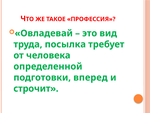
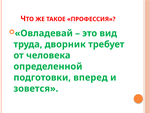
посылка: посылка -> дворник
строчит: строчит -> зовется
